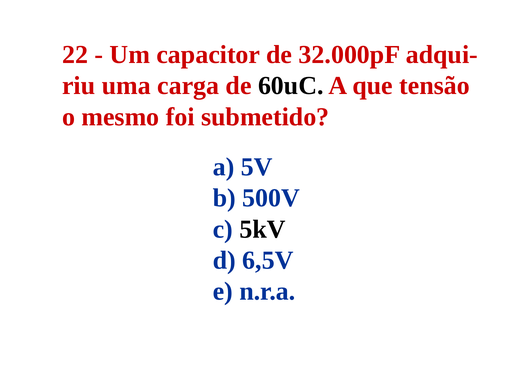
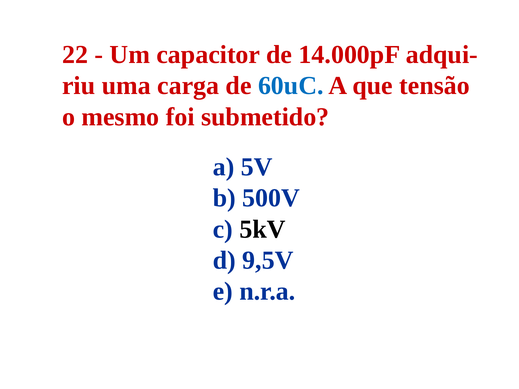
32.000pF: 32.000pF -> 14.000pF
60uC colour: black -> blue
6,5V: 6,5V -> 9,5V
